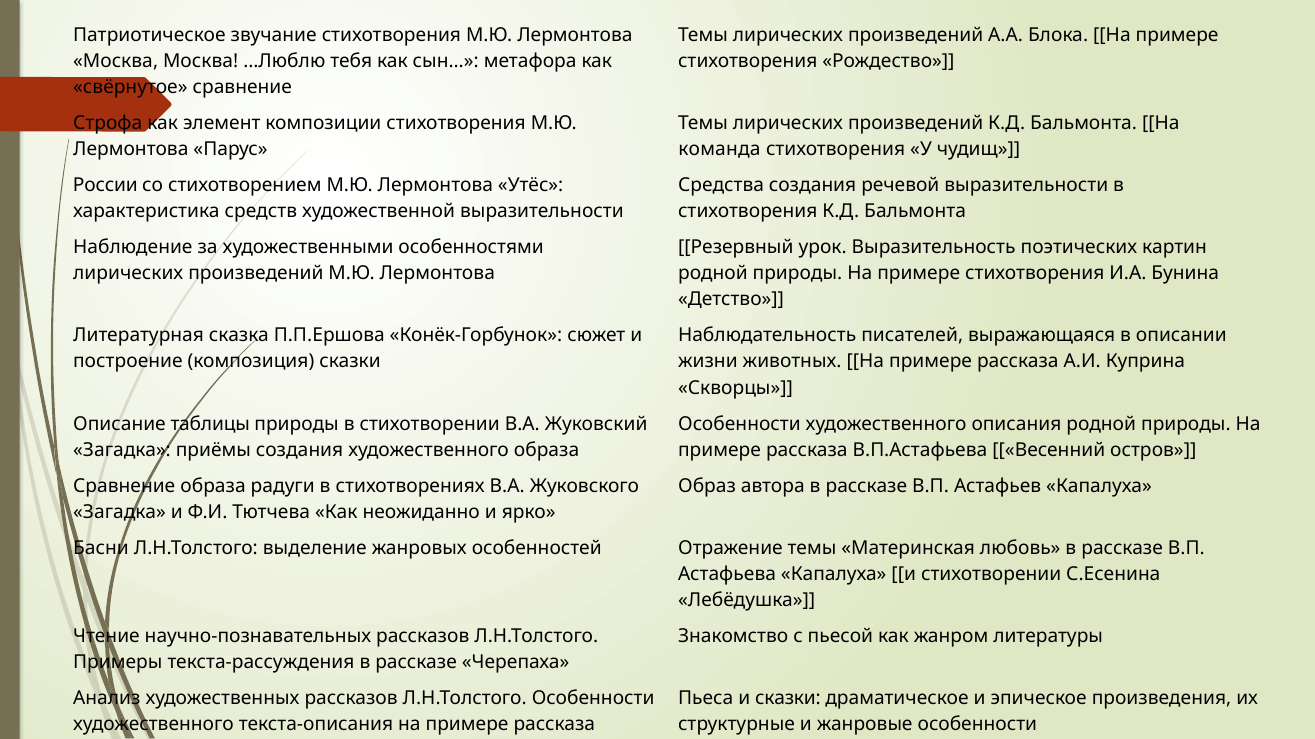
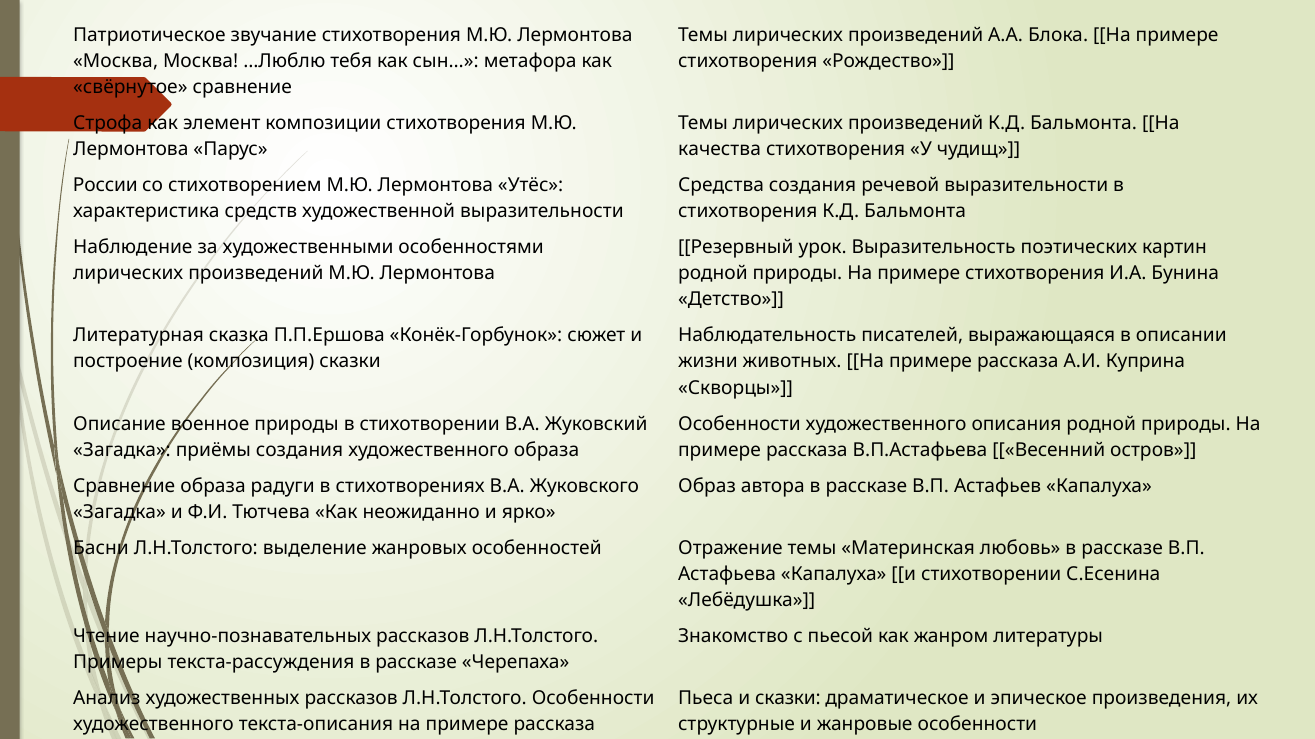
команда: команда -> качества
таблицы: таблицы -> военное
